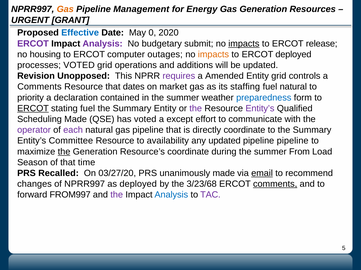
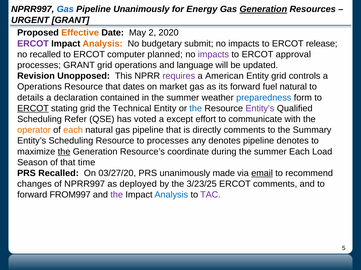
Gas at (65, 9) colour: orange -> blue
Pipeline Management: Management -> Unanimously
Generation at (263, 9) underline: none -> present
Effective colour: blue -> orange
0: 0 -> 2
Analysis at (103, 44) colour: purple -> orange
impacts at (244, 44) underline: present -> none
no housing: housing -> recalled
outages: outages -> planned
impacts at (213, 54) colour: orange -> purple
ERCOT deployed: deployed -> approval
processes VOTED: VOTED -> GRANT
additions: additions -> language
Amended: Amended -> American
Comments at (39, 87): Comments -> Operations
its staffing: staffing -> forward
priority: priority -> details
stating fuel: fuel -> grid
Summary at (132, 109): Summary -> Technical
the at (196, 109) colour: purple -> blue
Scheduling Made: Made -> Refer
operator colour: purple -> orange
each at (73, 130) colour: purple -> orange
directly coordinate: coordinate -> comments
Entity’s Committee: Committee -> Scheduling
to availability: availability -> processes
any updated: updated -> denotes
pipeline pipeline: pipeline -> denotes
summer From: From -> Each
3/23/68: 3/23/68 -> 3/23/25
comments at (275, 184) underline: present -> none
